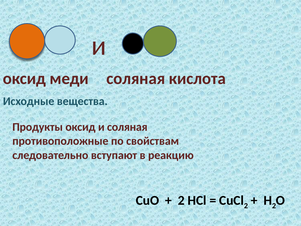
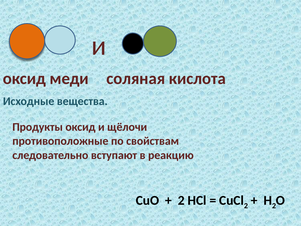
и соляная: соляная -> щёлочи
